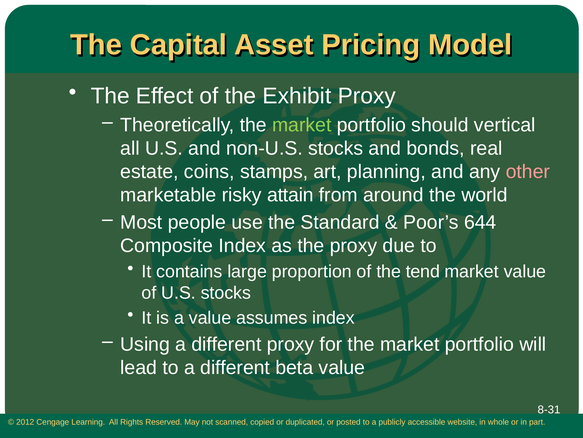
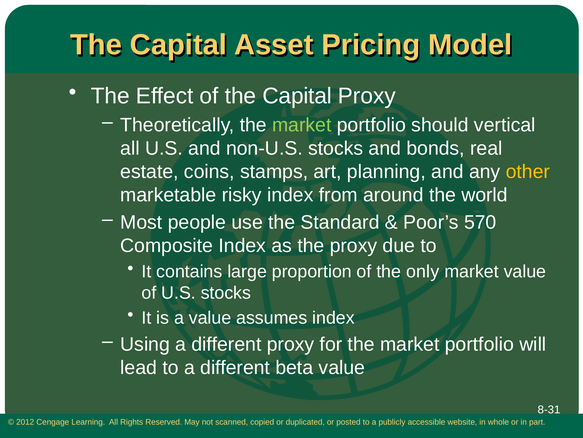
of the Exhibit: Exhibit -> Capital
other colour: pink -> yellow
risky attain: attain -> index
644: 644 -> 570
tend: tend -> only
